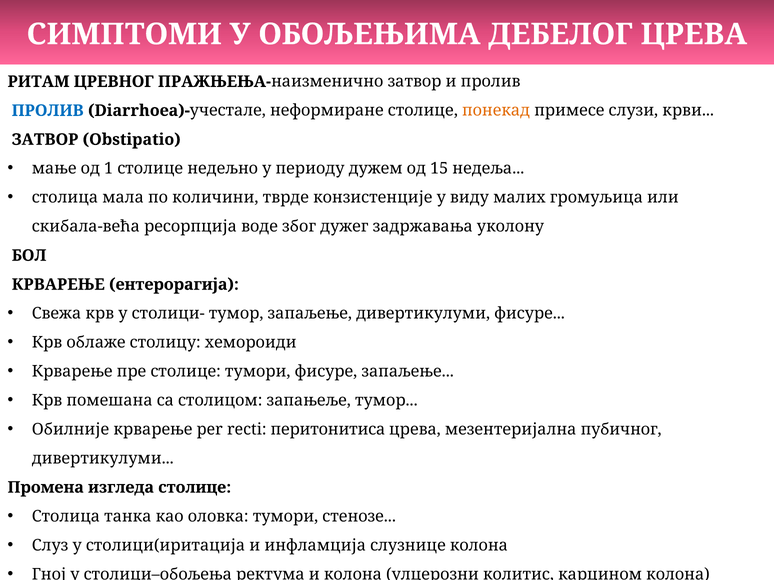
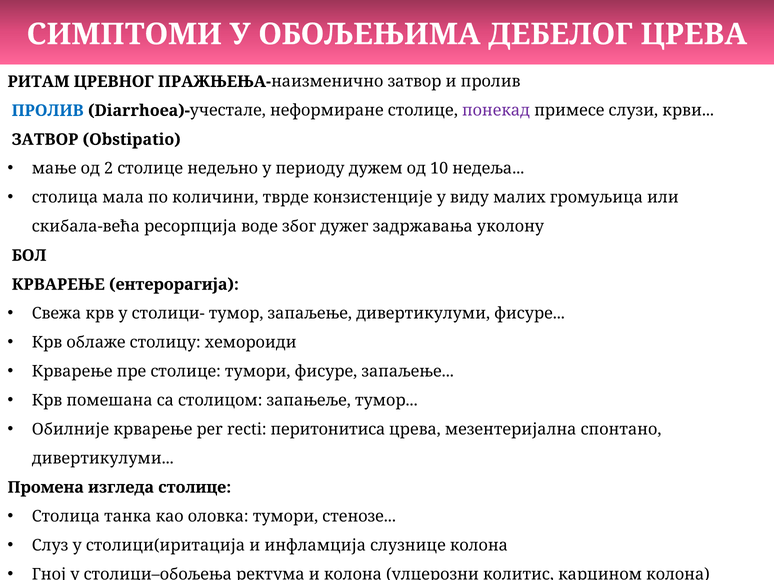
понекад colour: orange -> purple
1: 1 -> 2
15: 15 -> 10
пубичног: пубичног -> спонтано
